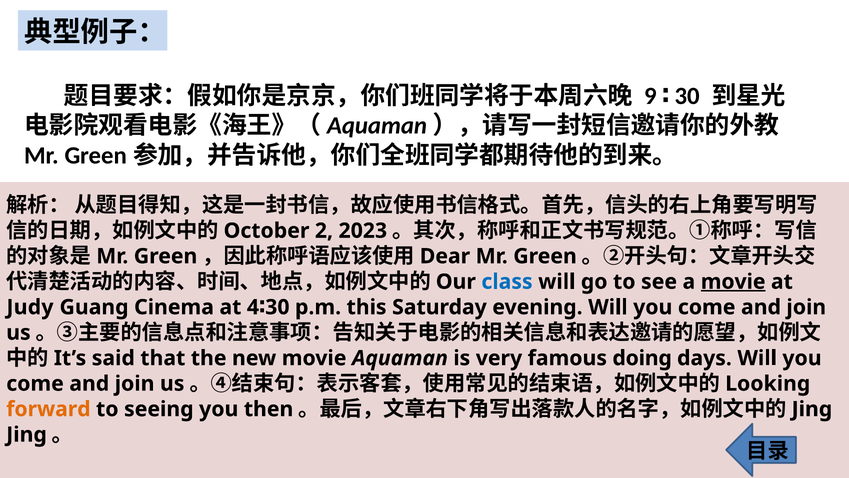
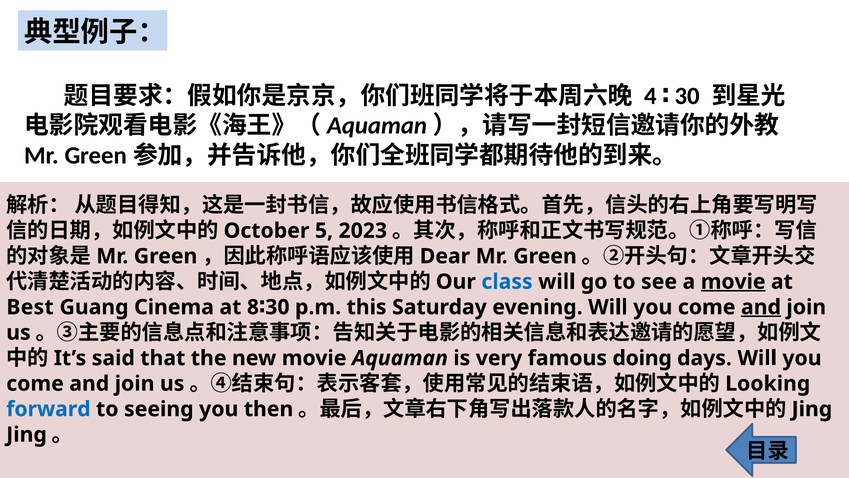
9: 9 -> 4
2: 2 -> 5
Judy: Judy -> Best
4: 4 -> 8
and at (761, 307) underline: none -> present
forward colour: orange -> blue
